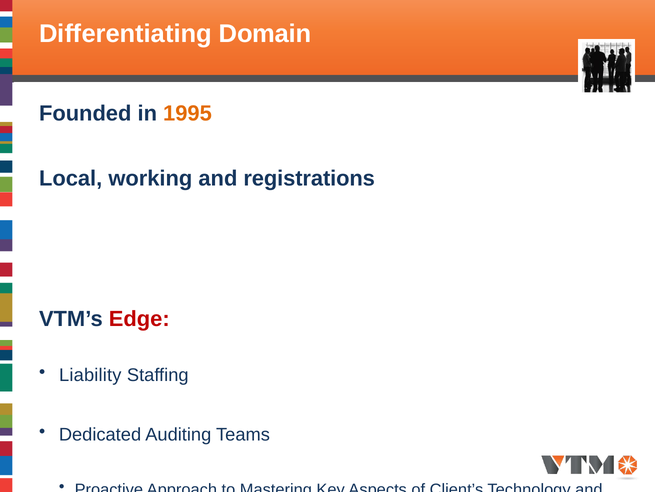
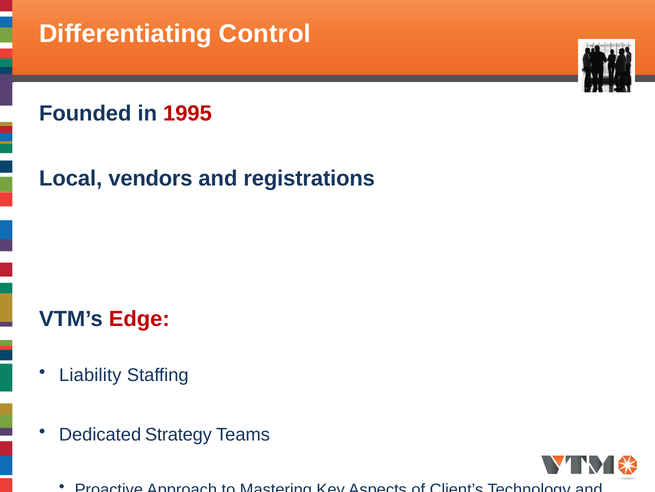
Domain: Domain -> Control
1995 colour: orange -> red
working: working -> vendors
Auditing: Auditing -> Strategy
